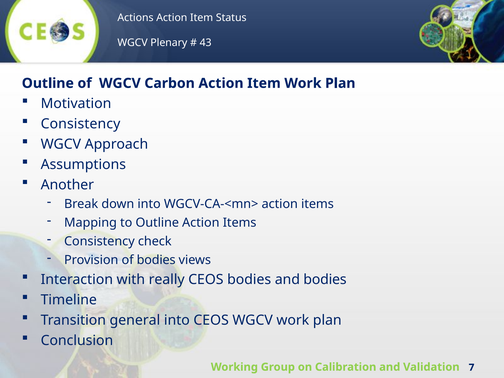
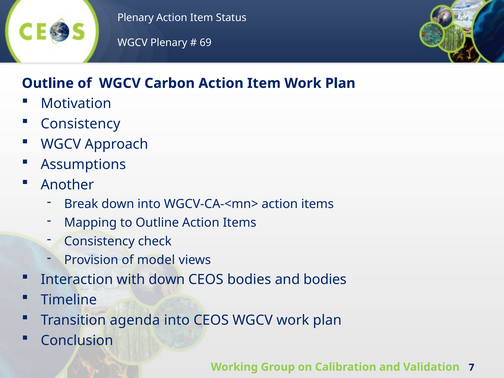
Actions at (135, 18): Actions -> Plenary
43: 43 -> 69
of bodies: bodies -> model
with really: really -> down
general: general -> agenda
